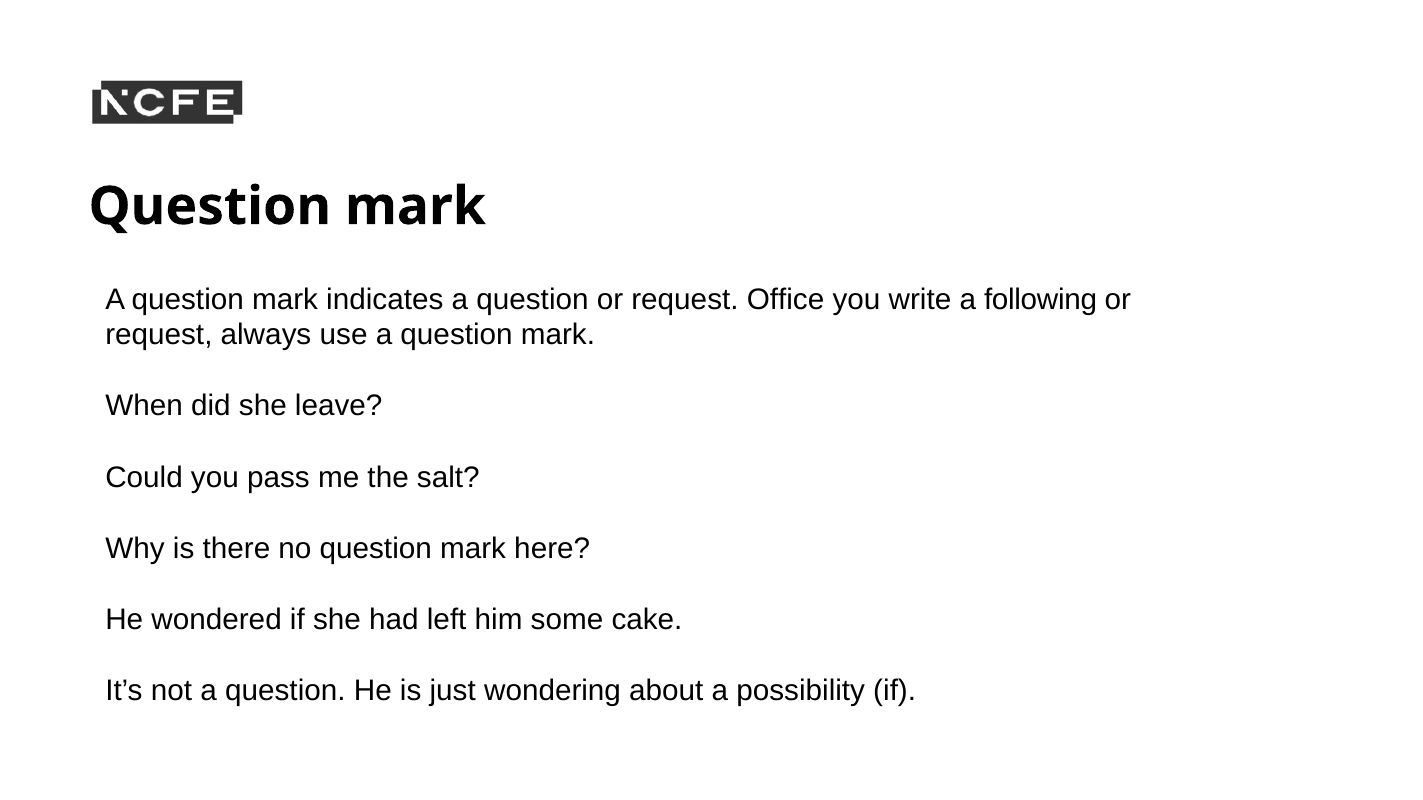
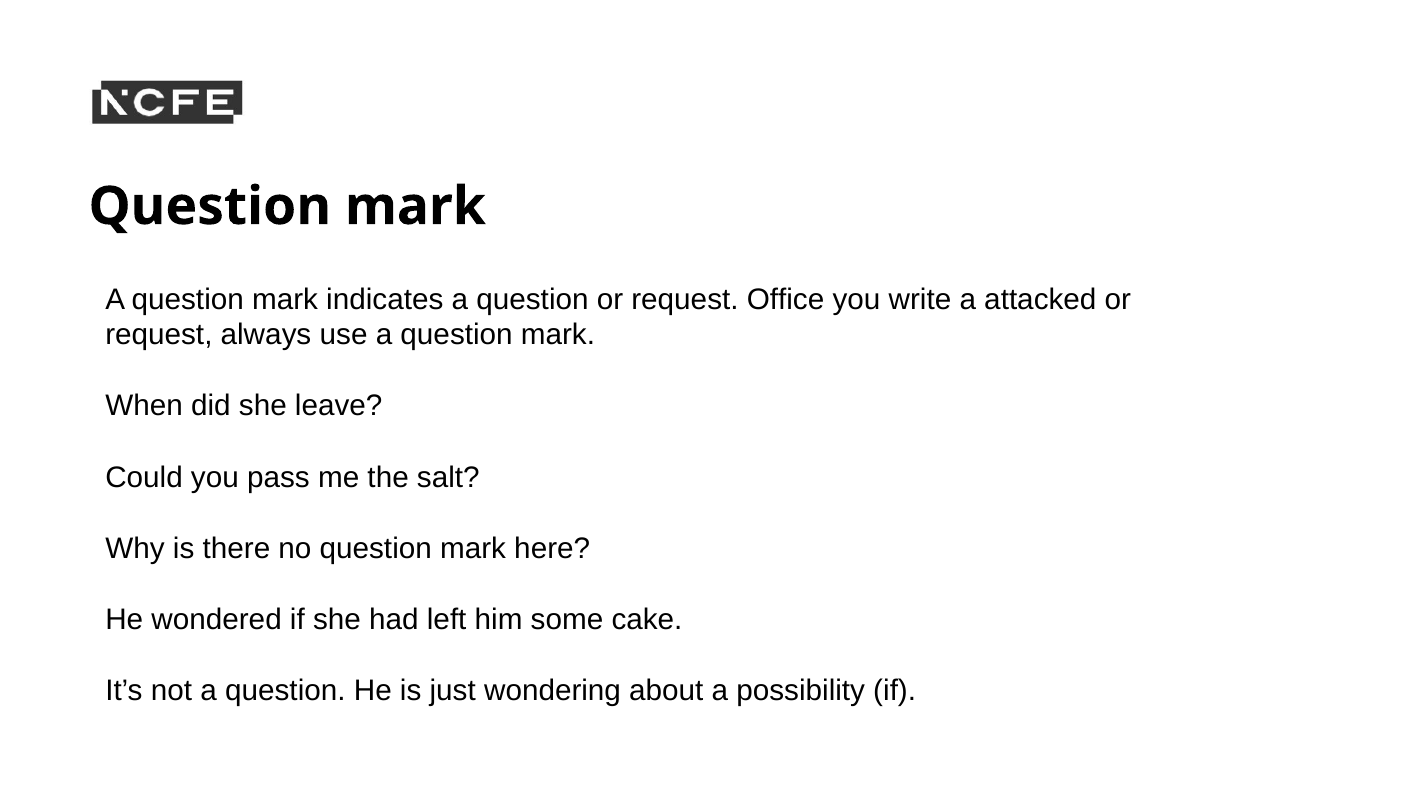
following: following -> attacked
